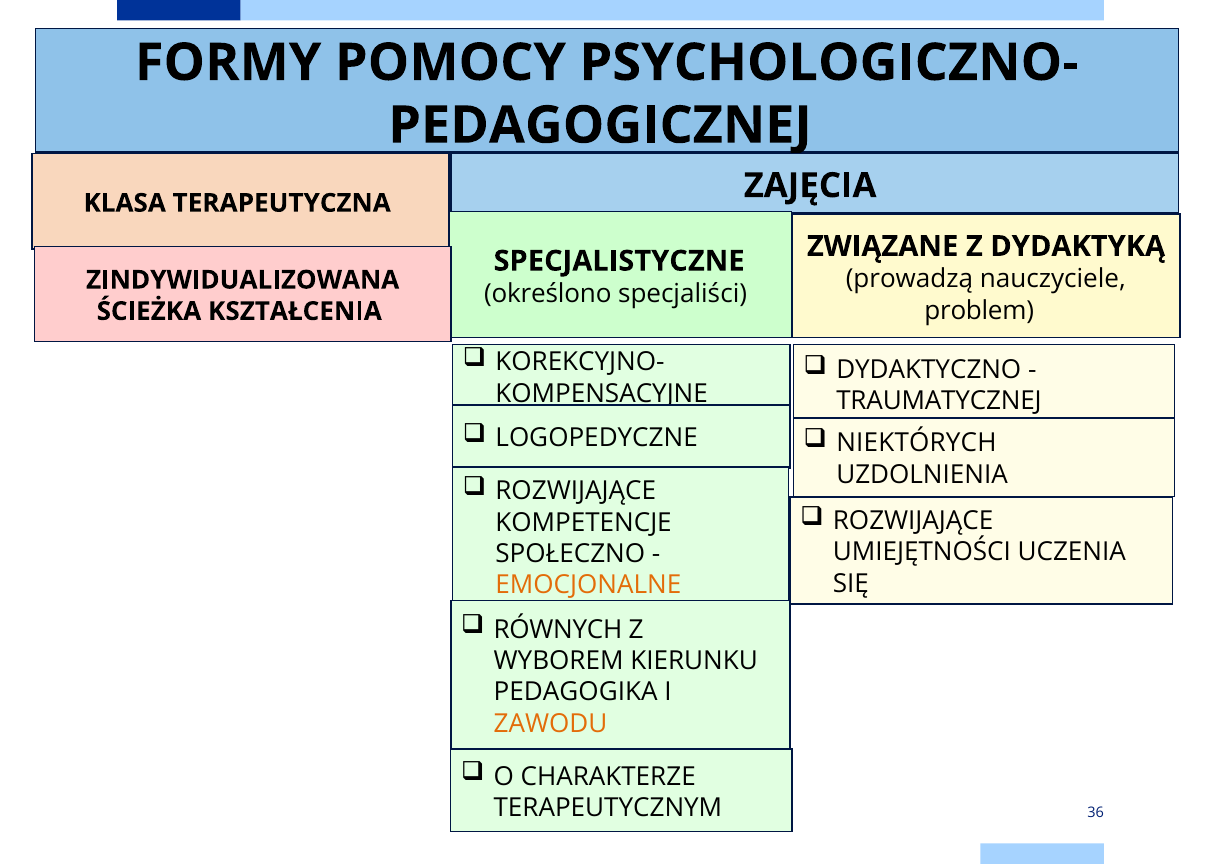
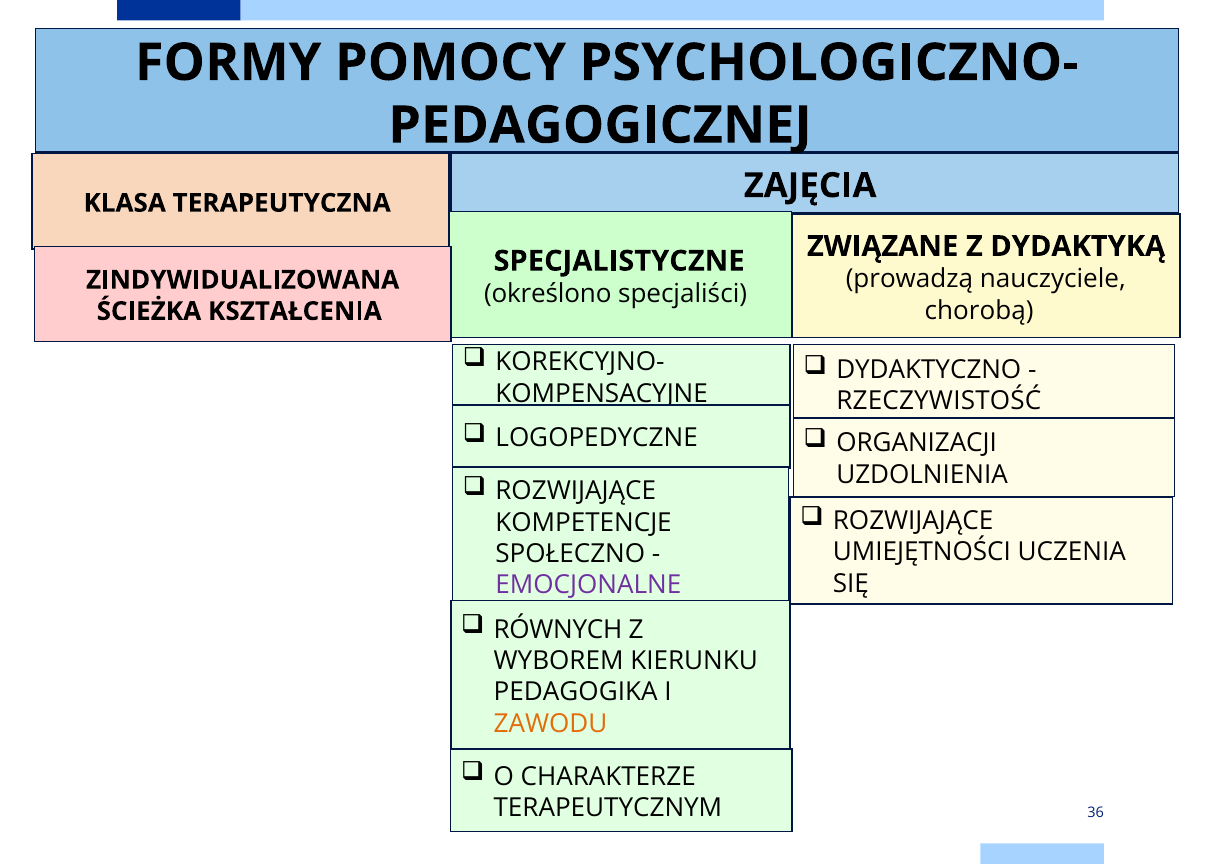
problem: problem -> chorobą
TRAUMATYCZNEJ: TRAUMATYCZNEJ -> RZECZYWISTOŚĆ
NIEKTÓRYCH: NIEKTÓRYCH -> ORGANIZACJI
EMOCJONALNE colour: orange -> purple
